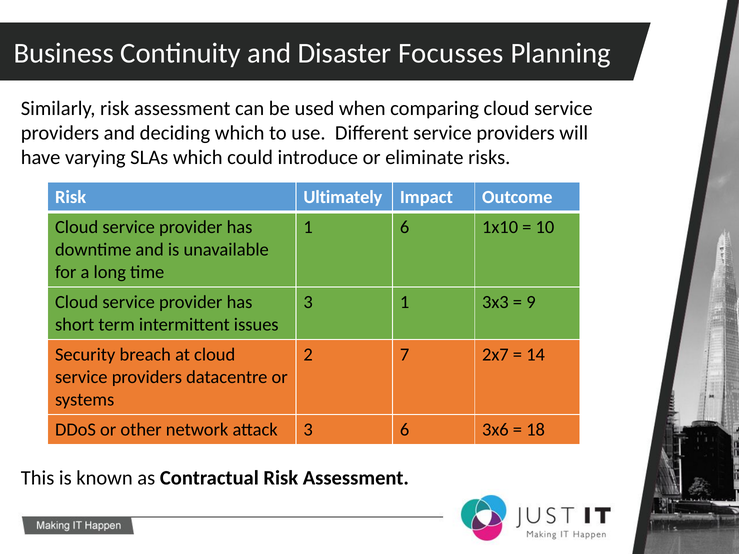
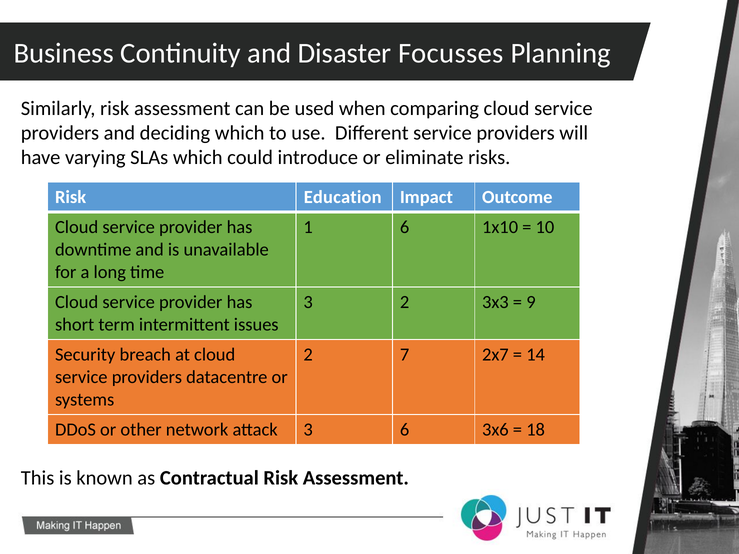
Ultimately: Ultimately -> Education
3 1: 1 -> 2
